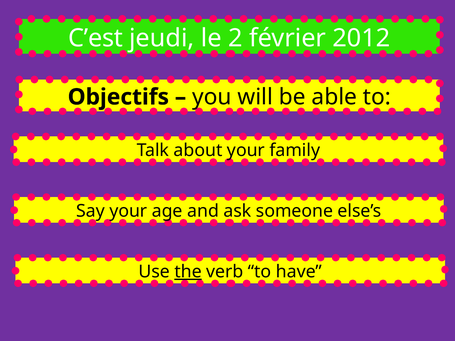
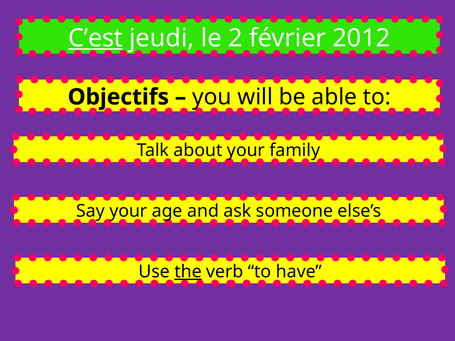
C’est underline: none -> present
